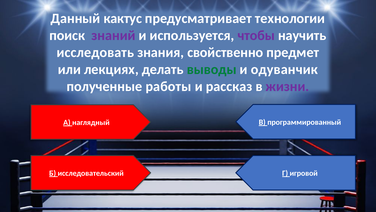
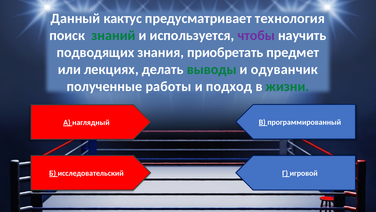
технологии: технологии -> технология
знаний colour: purple -> green
исследовать: исследовать -> подводящих
свойственно: свойственно -> приобретать
рассказ: рассказ -> подход
жизни colour: purple -> green
